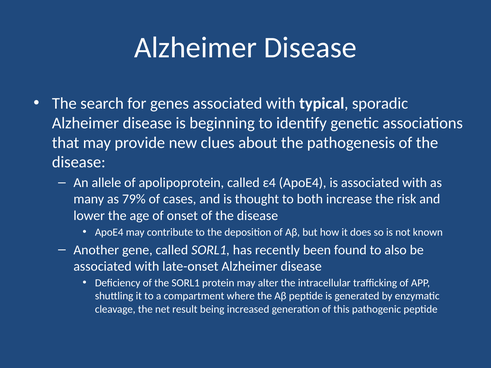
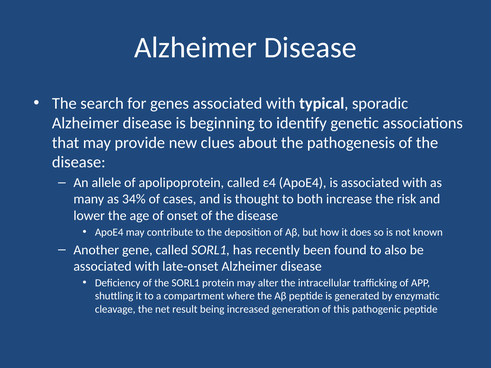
79%: 79% -> 34%
